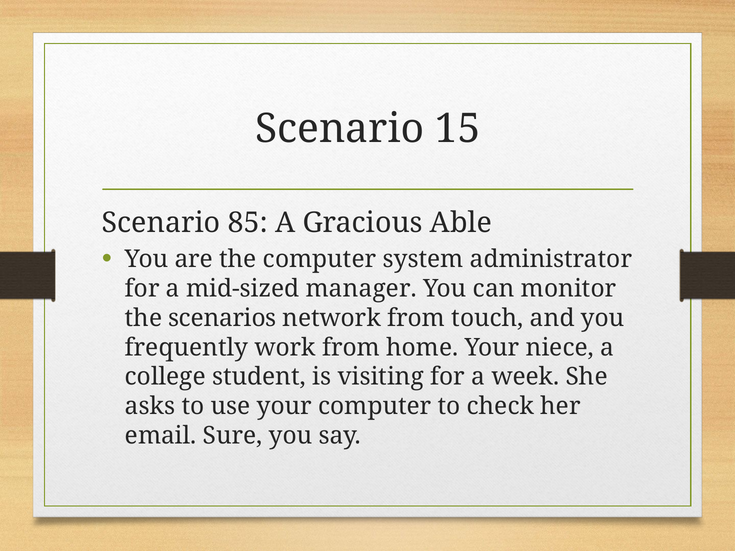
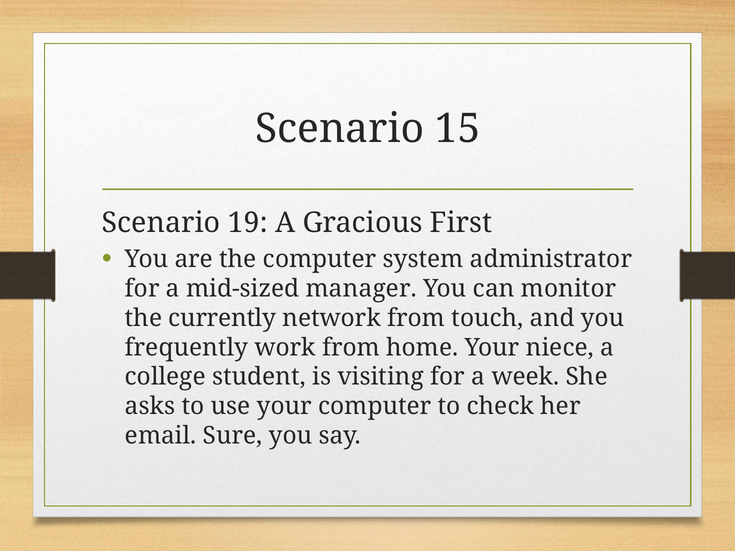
85: 85 -> 19
Able: Able -> First
scenarios: scenarios -> currently
